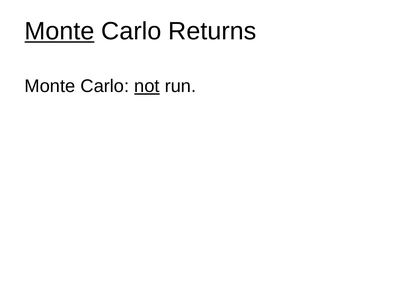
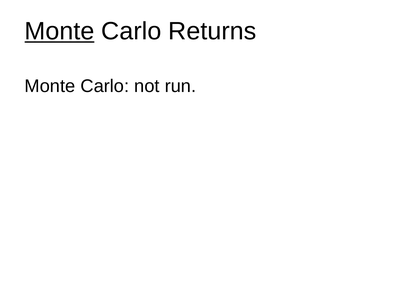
not underline: present -> none
